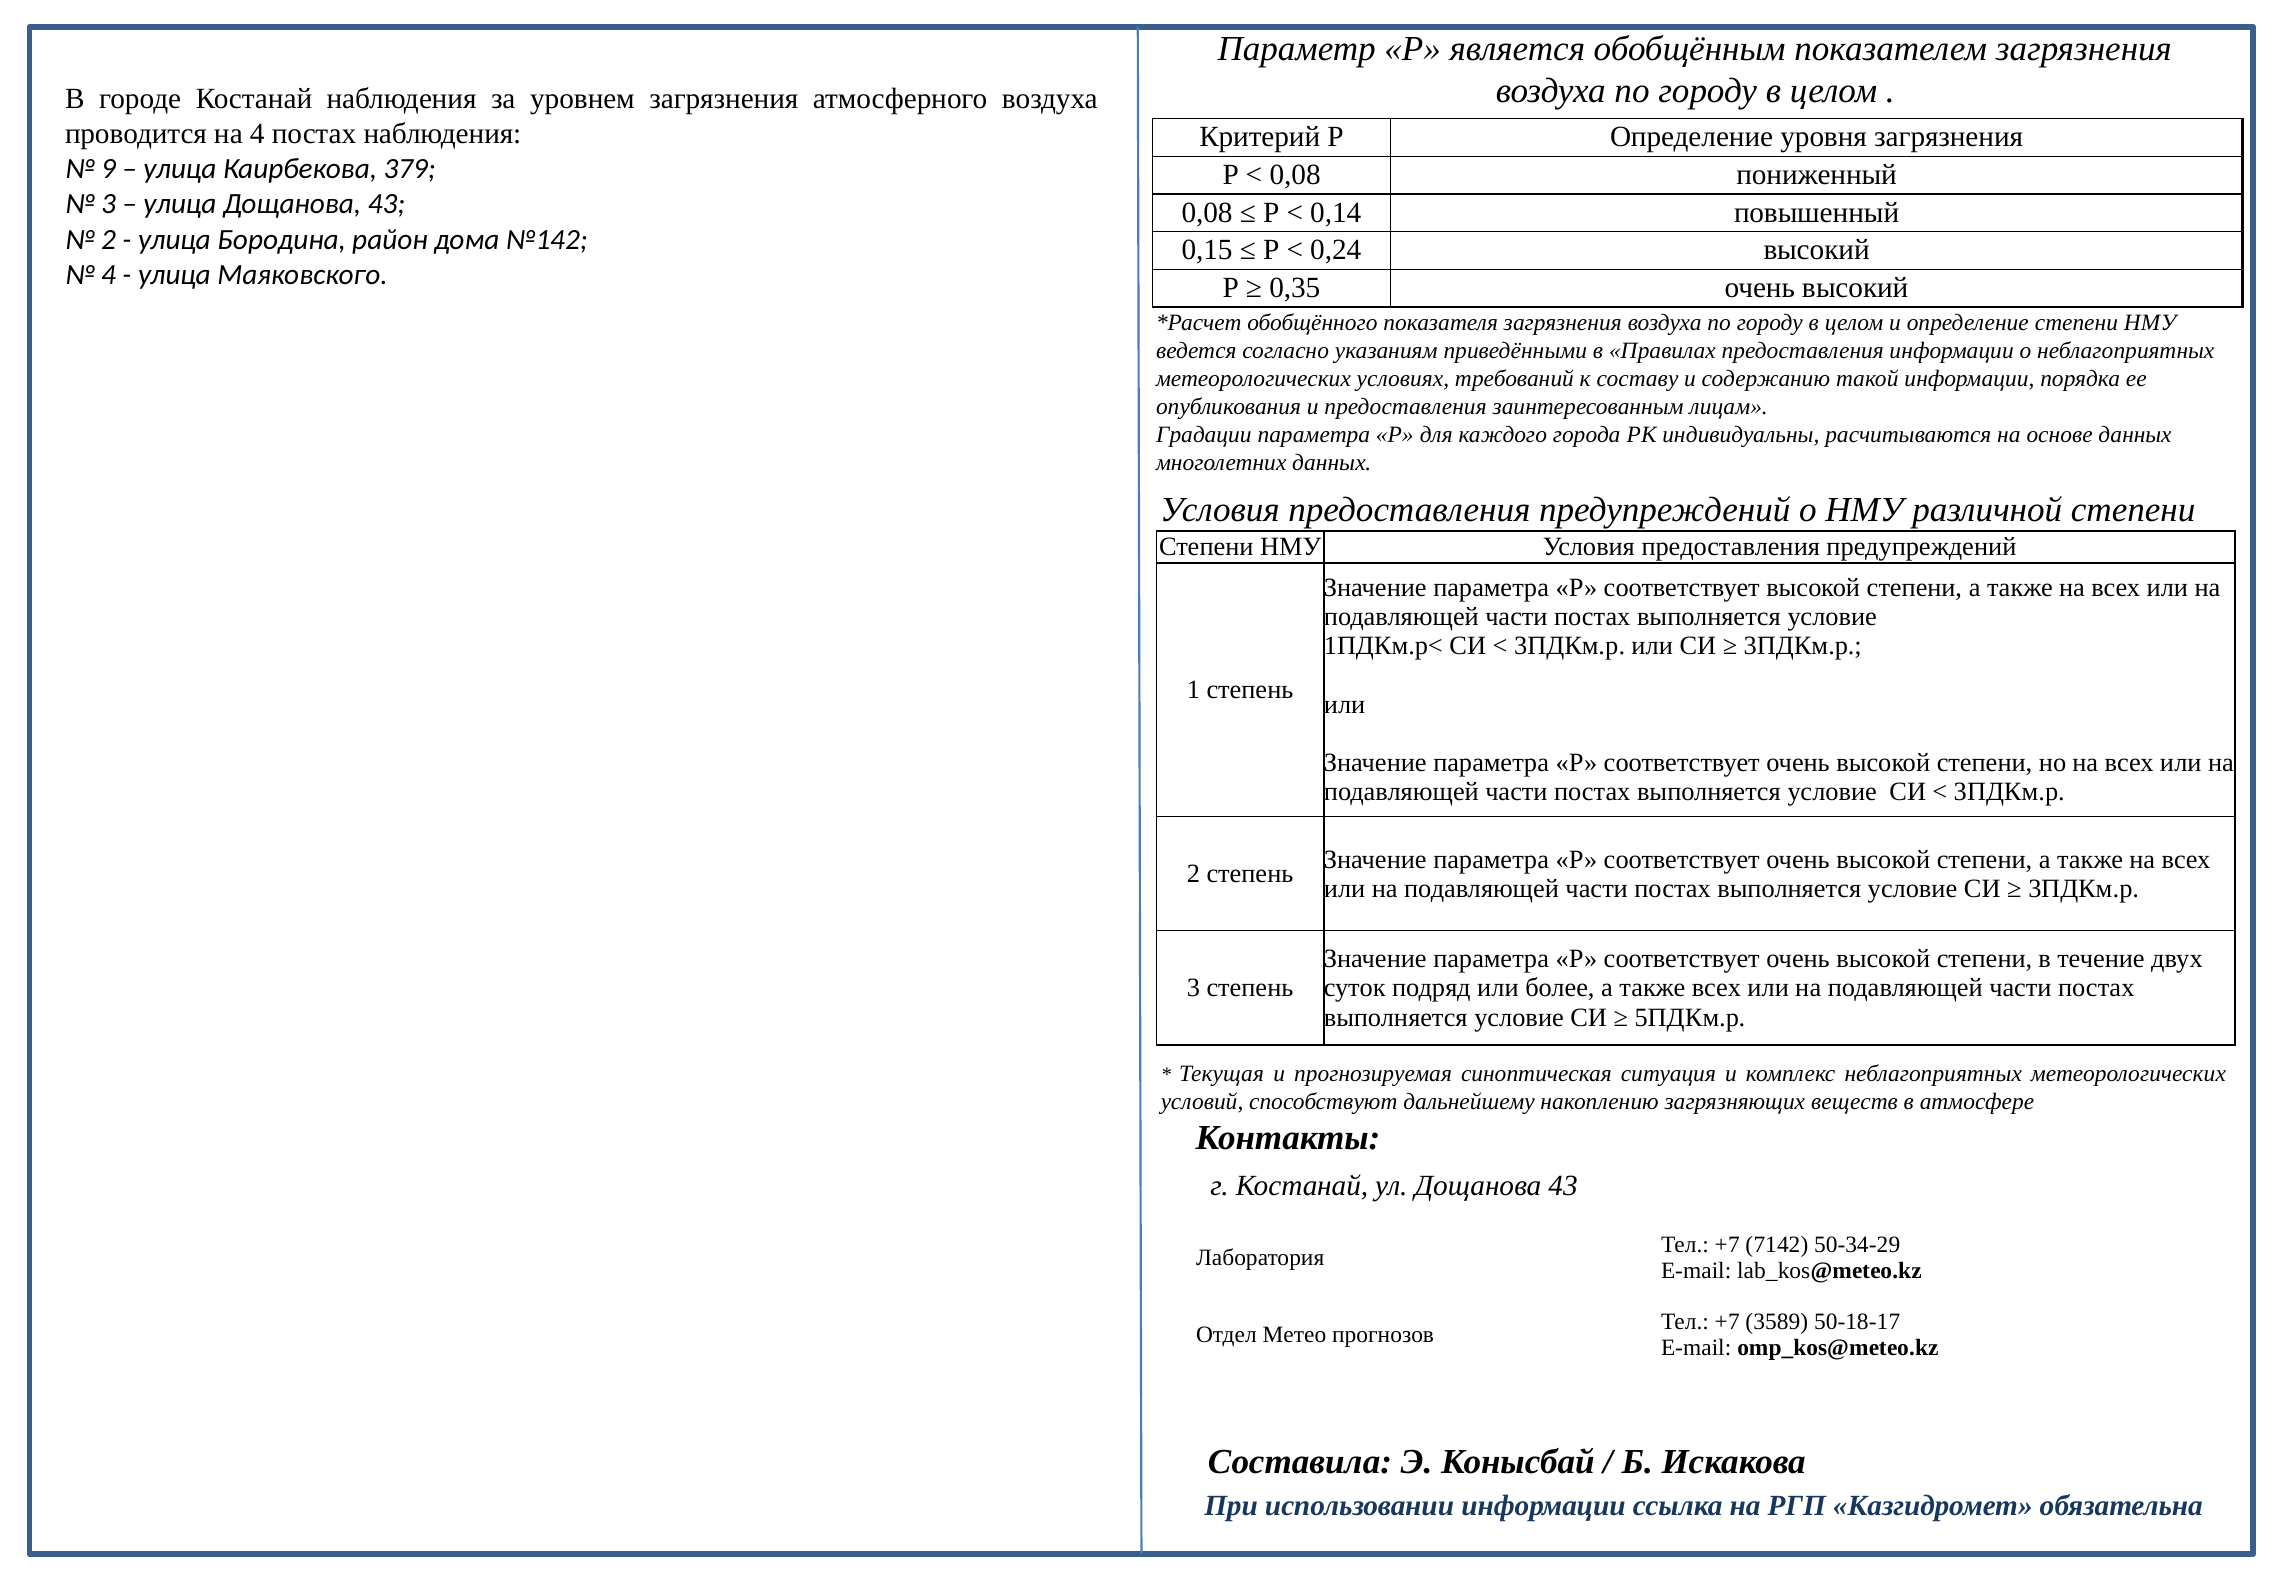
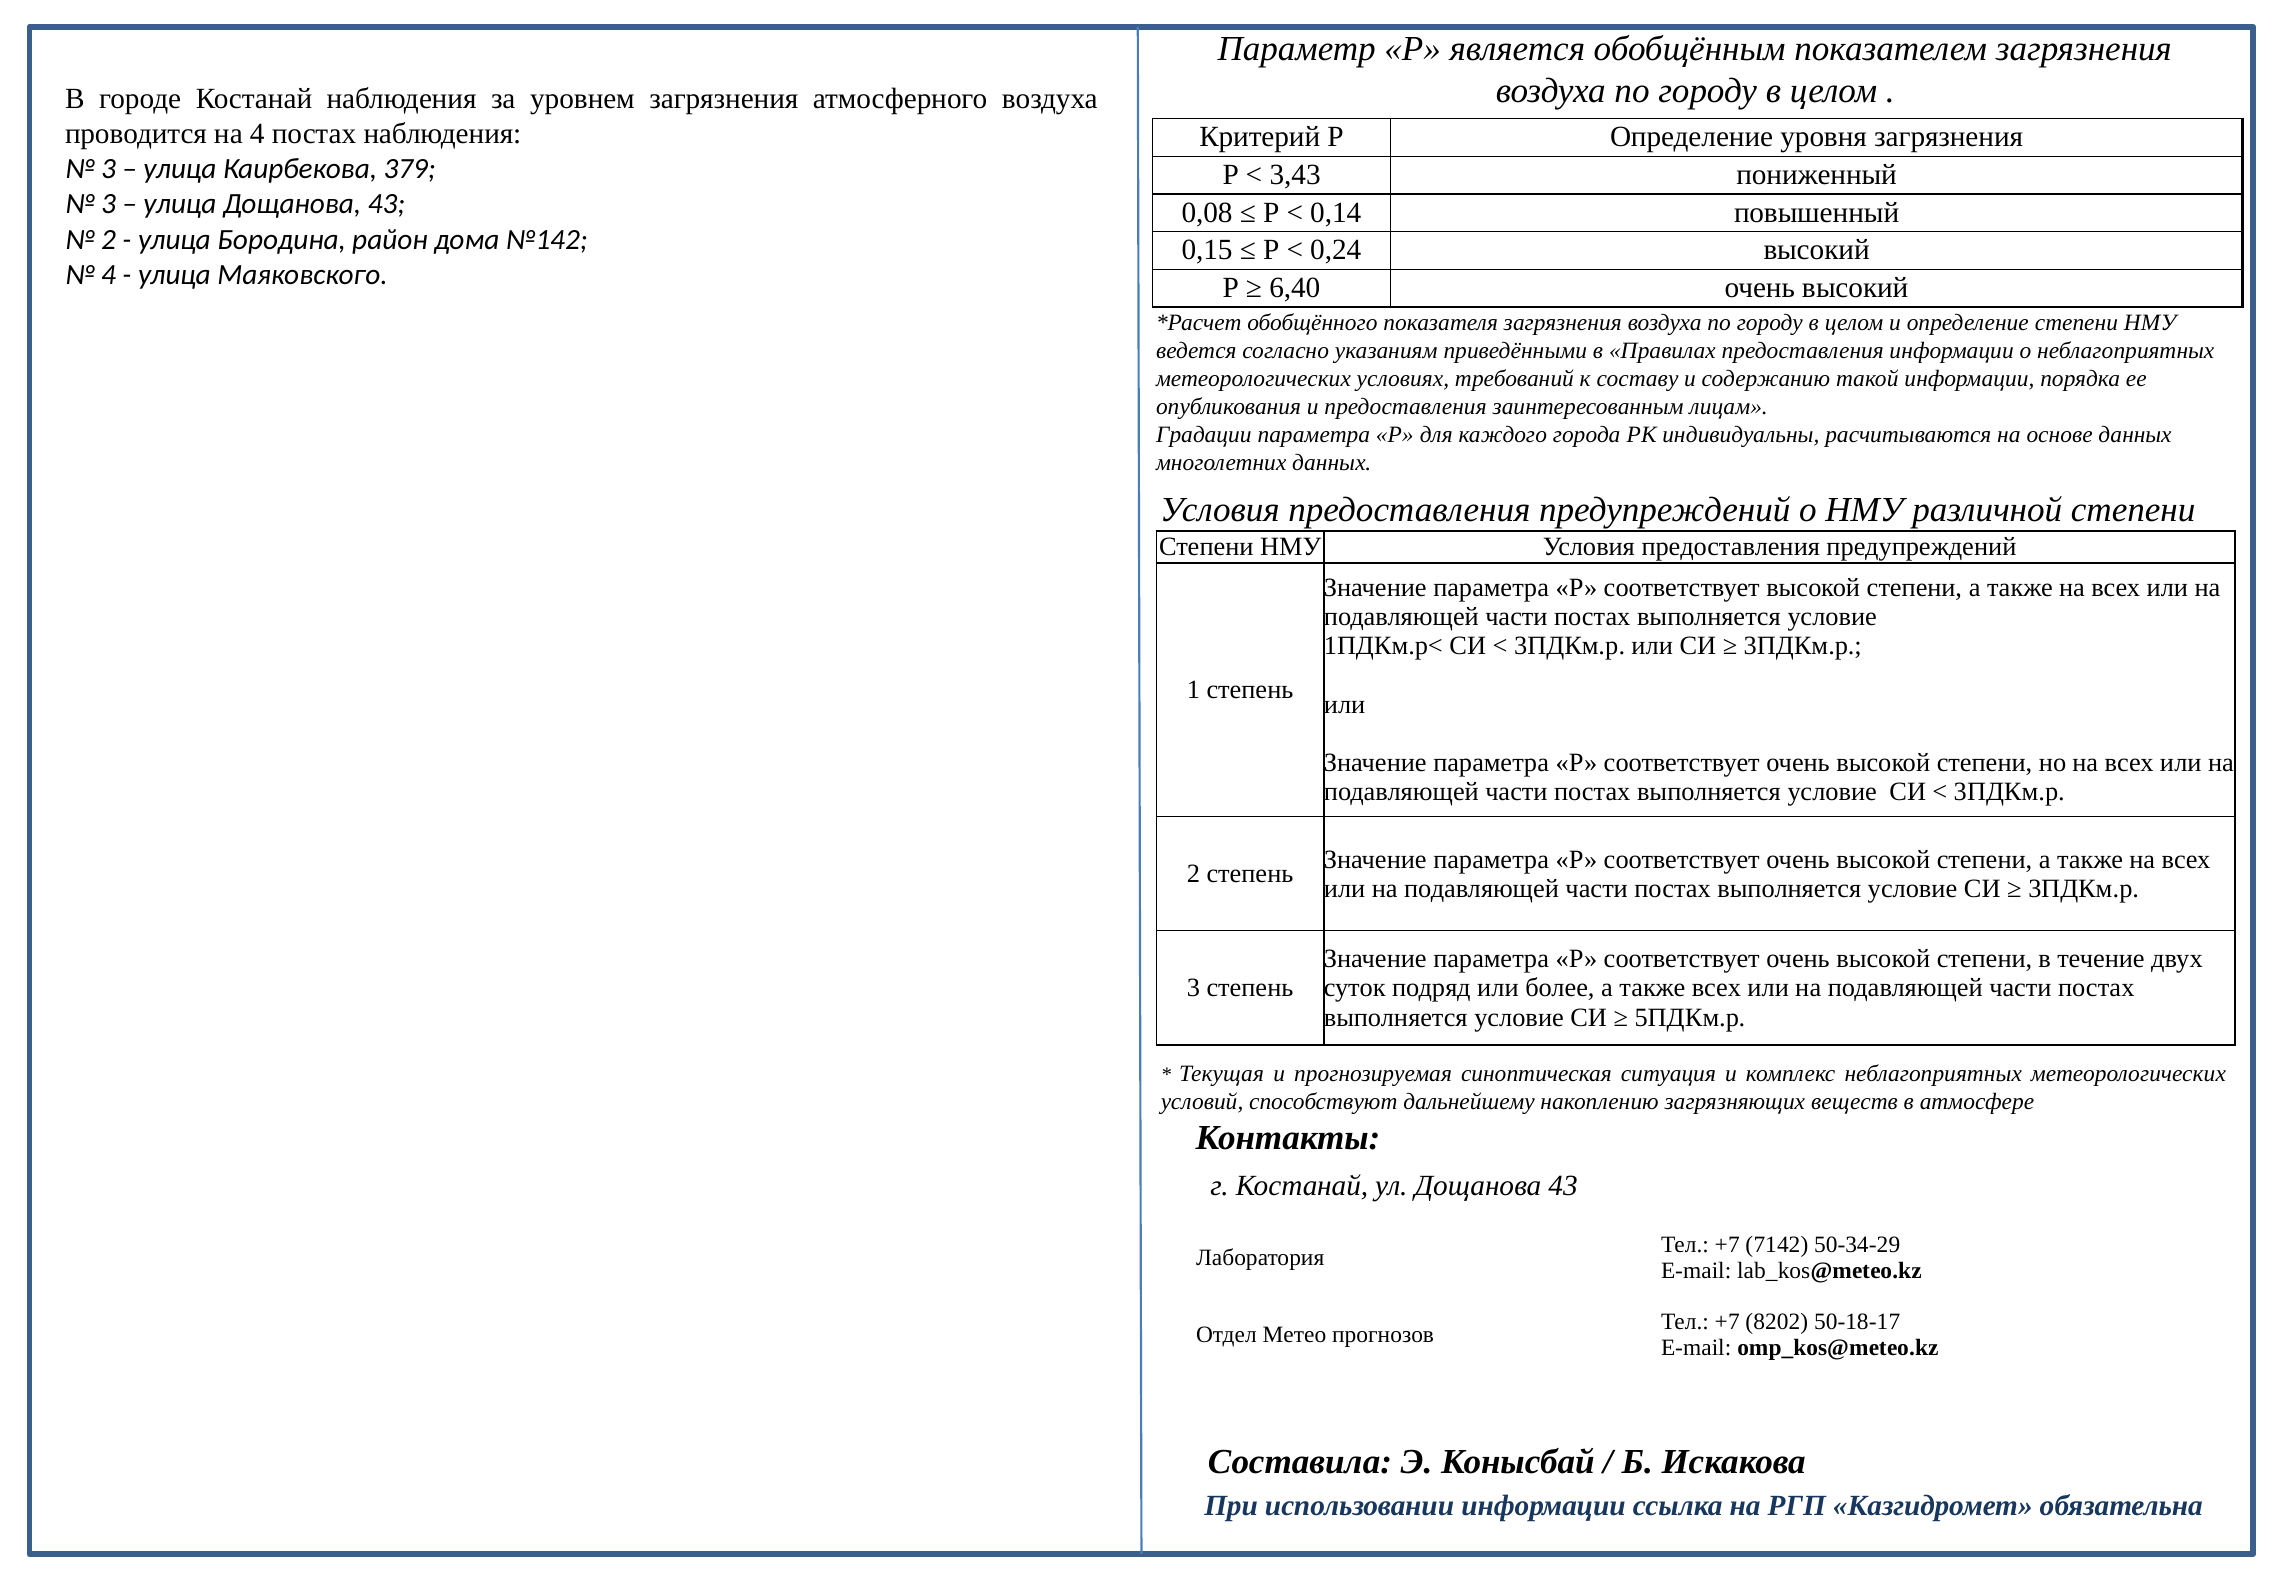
9 at (109, 169): 9 -> 3
0,08 at (1295, 175): 0,08 -> 3,43
0,35: 0,35 -> 6,40
3589: 3589 -> 8202
